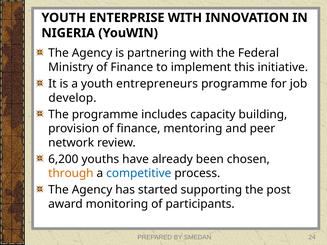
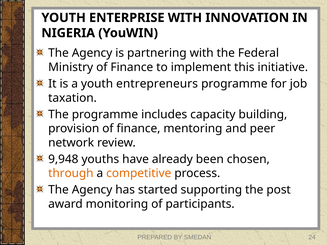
develop: develop -> taxation
6,200: 6,200 -> 9,948
competitive colour: blue -> orange
